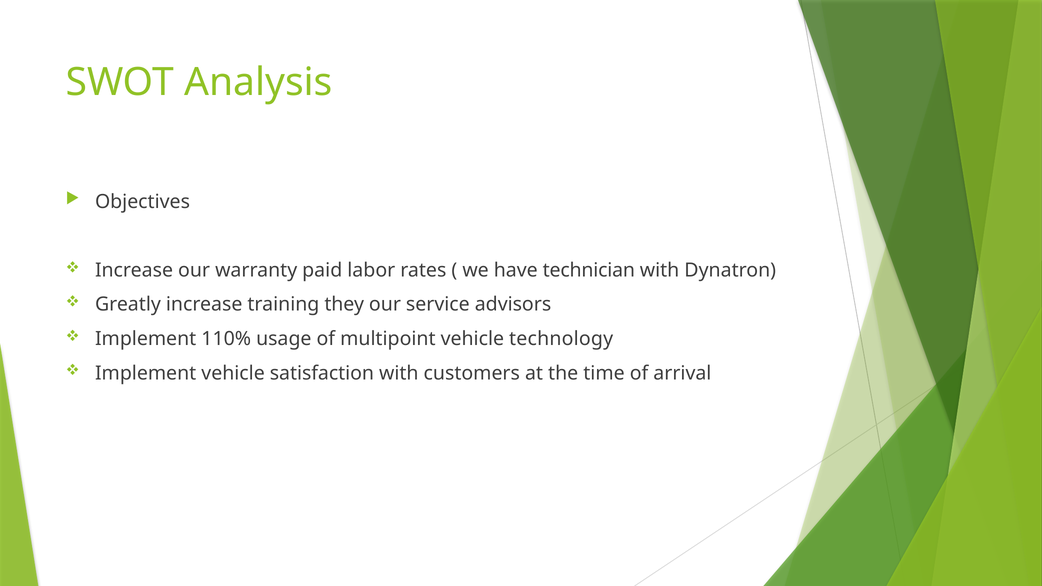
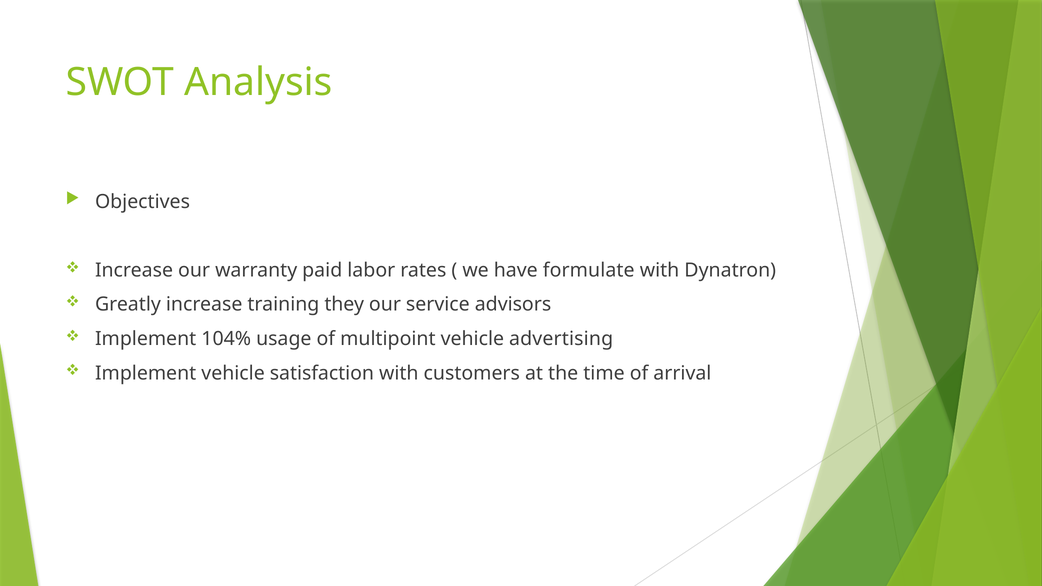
technician: technician -> formulate
110%: 110% -> 104%
technology: technology -> advertising
